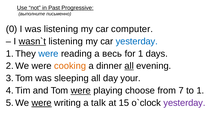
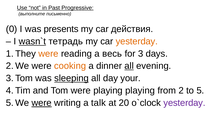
was listening: listening -> presents
computer: computer -> действия
listening at (66, 41): listening -> тетрадь
yesterday at (137, 41) colour: blue -> orange
were at (48, 54) colour: blue -> orange
for 1: 1 -> 3
sleeping underline: none -> present
were at (81, 90) underline: present -> none
playing choose: choose -> playing
7: 7 -> 2
to 1: 1 -> 5
15: 15 -> 20
